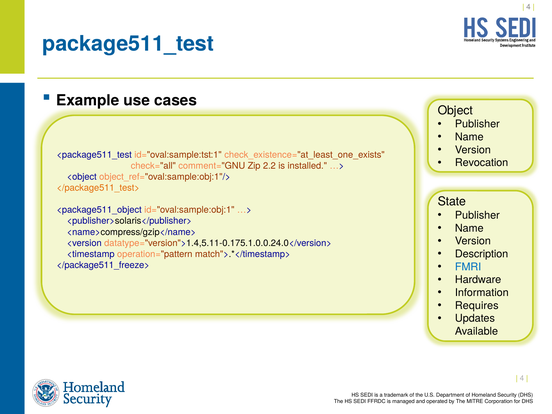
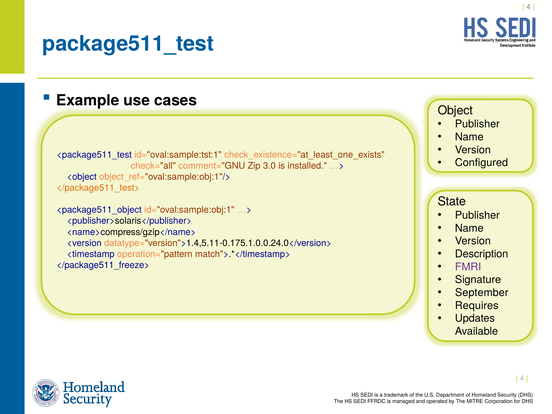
Revocation: Revocation -> Configured
2.2: 2.2 -> 3.0
FMRI colour: blue -> purple
Hardware: Hardware -> Signature
Information: Information -> September
